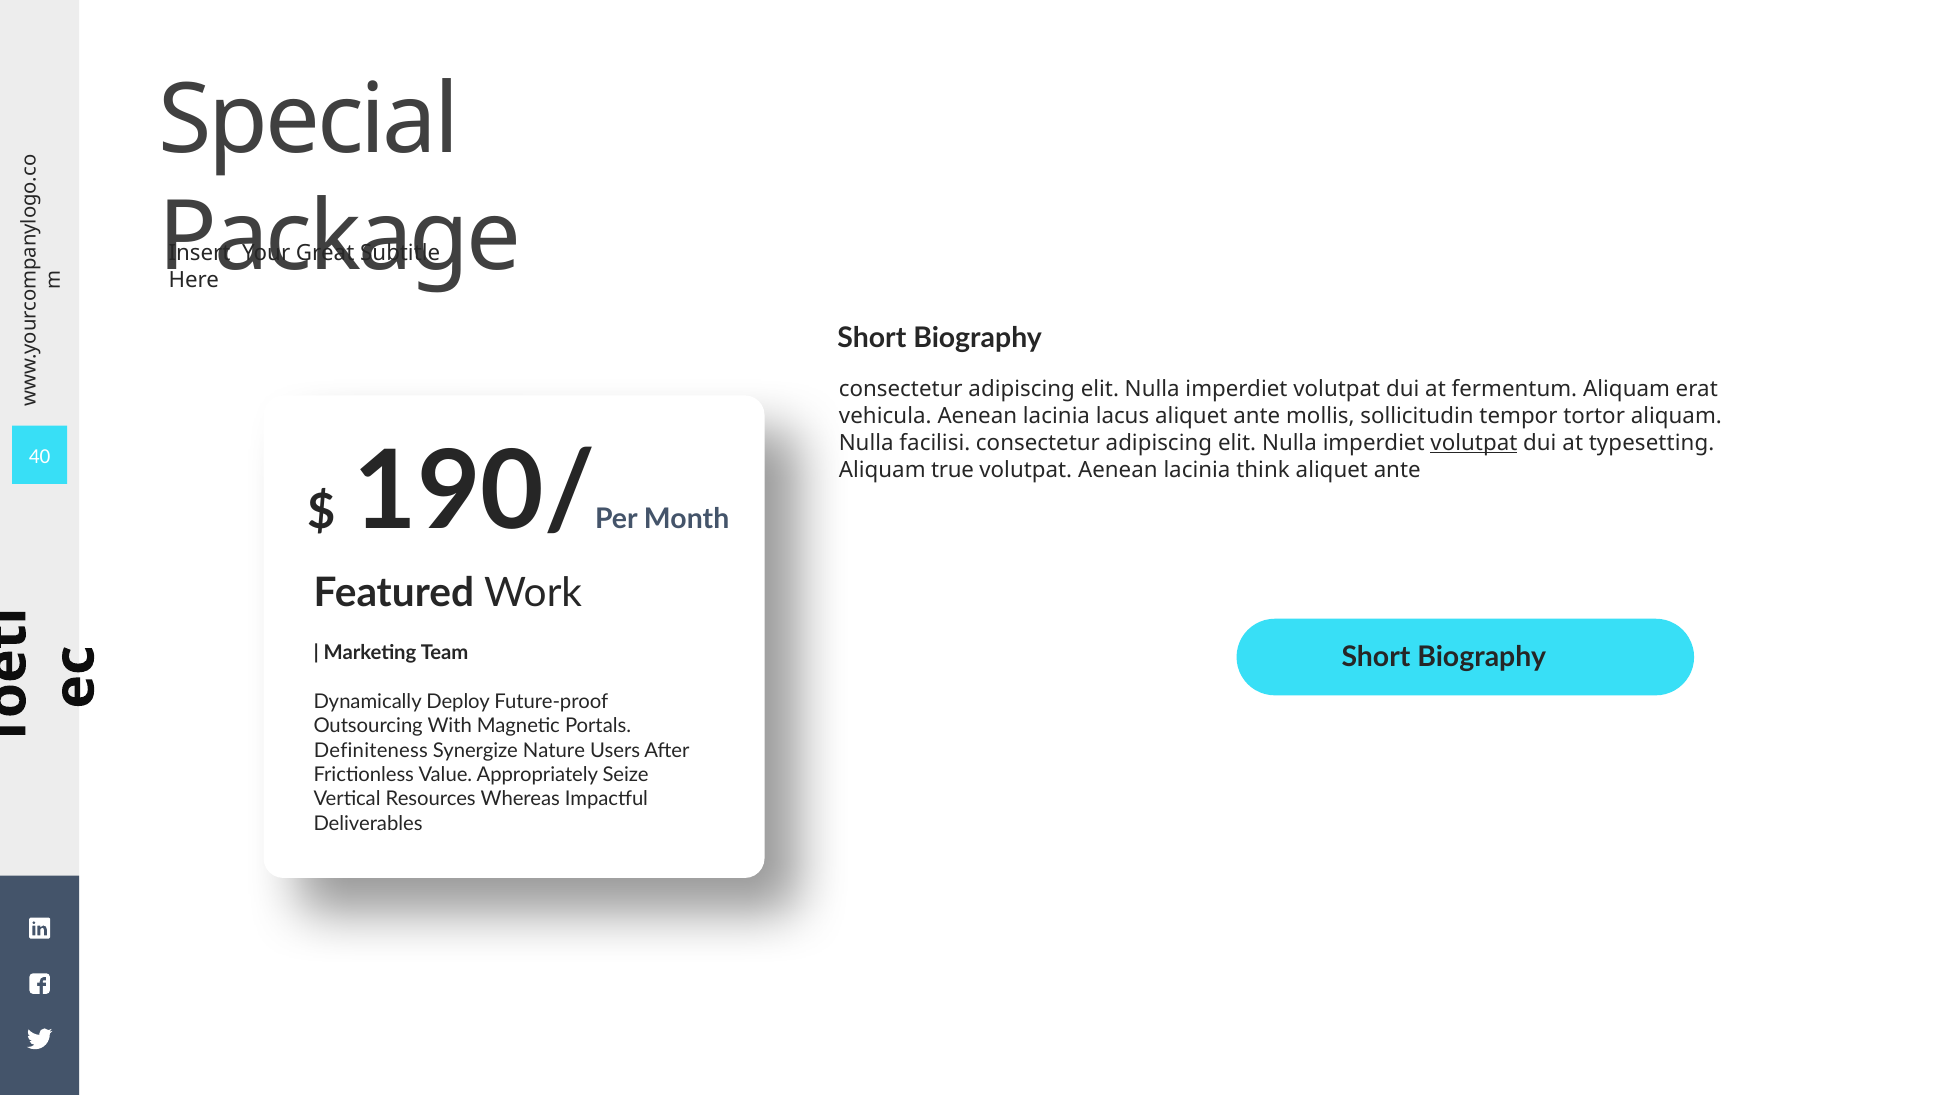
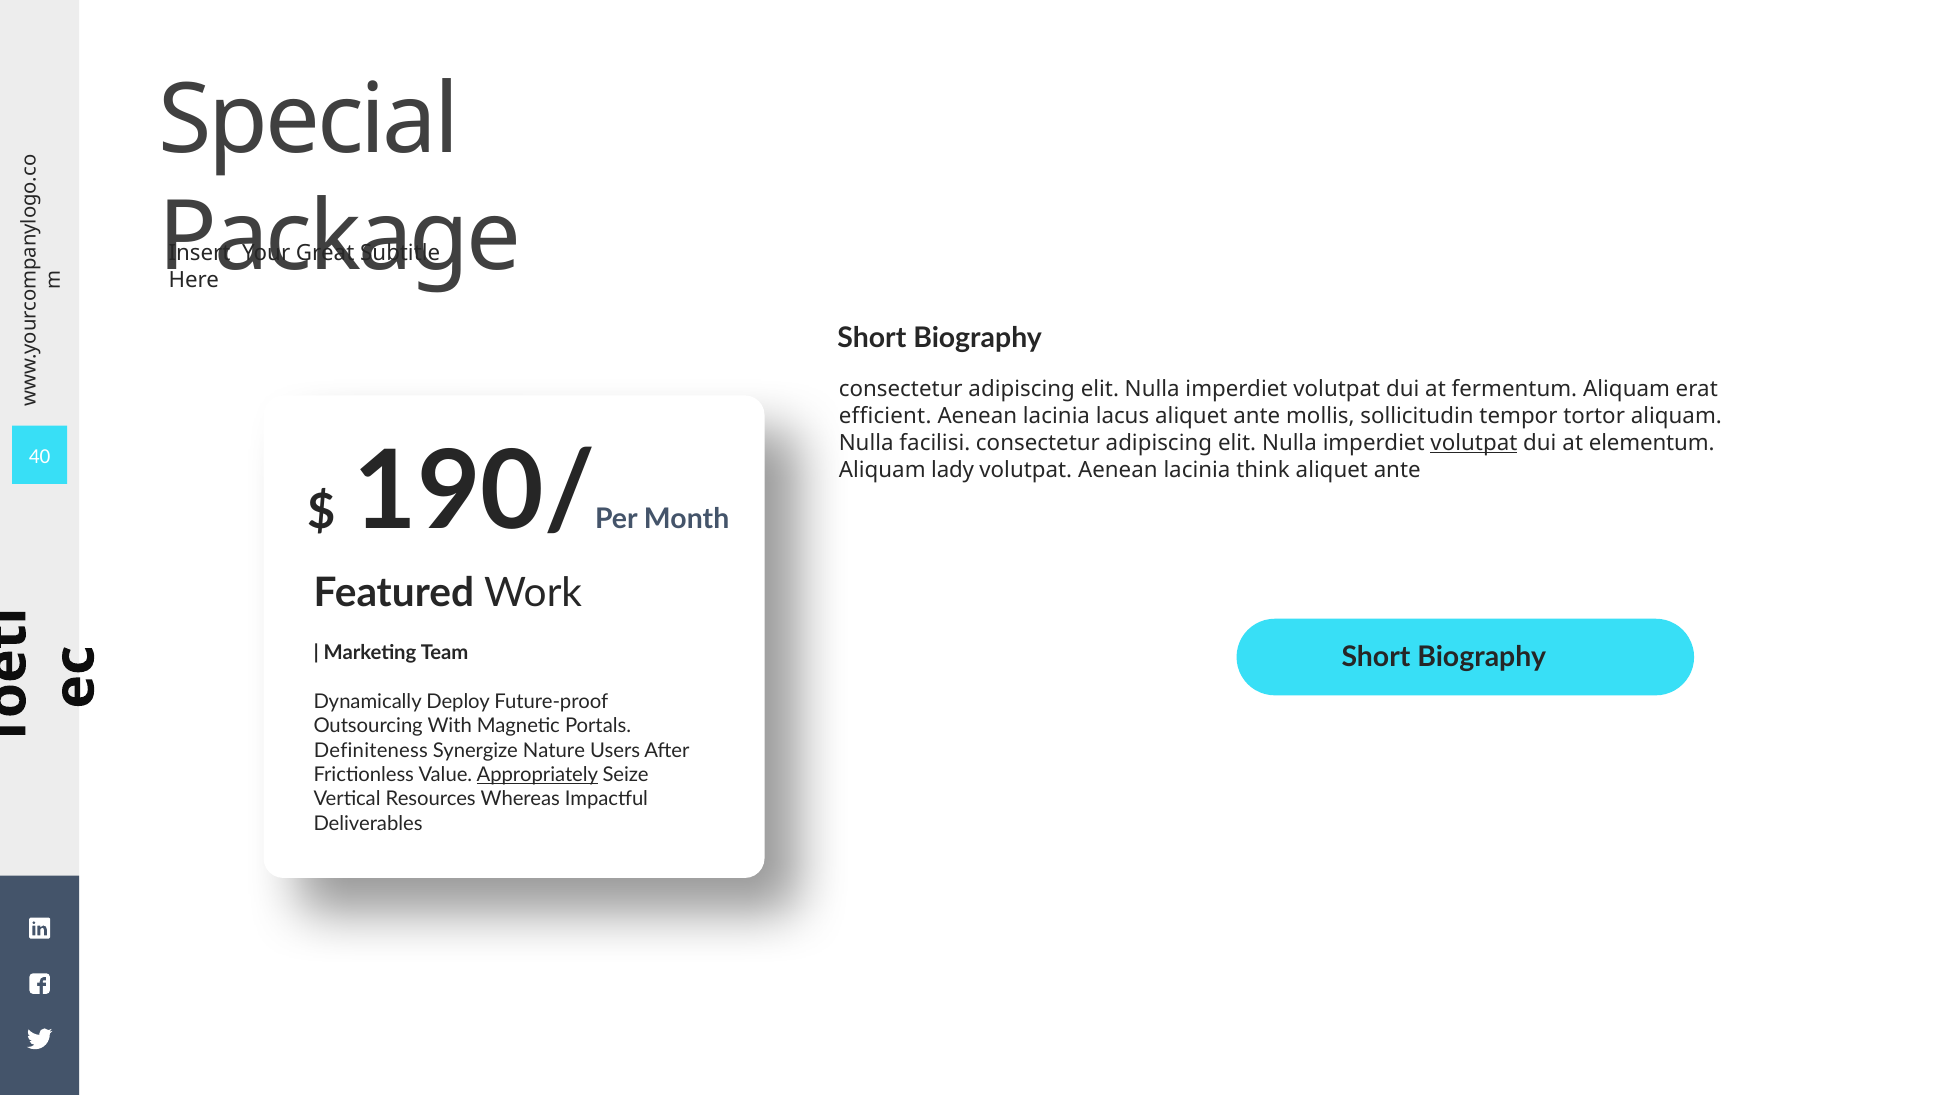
vehicula: vehicula -> efficient
typesetting: typesetting -> elementum
true: true -> lady
Appropriately underline: none -> present
